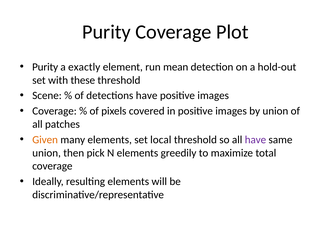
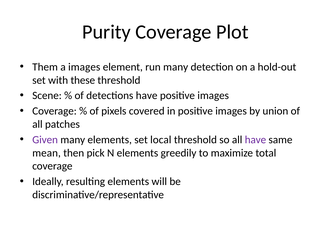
Purity at (45, 67): Purity -> Them
a exactly: exactly -> images
run mean: mean -> many
Given colour: orange -> purple
union at (47, 153): union -> mean
